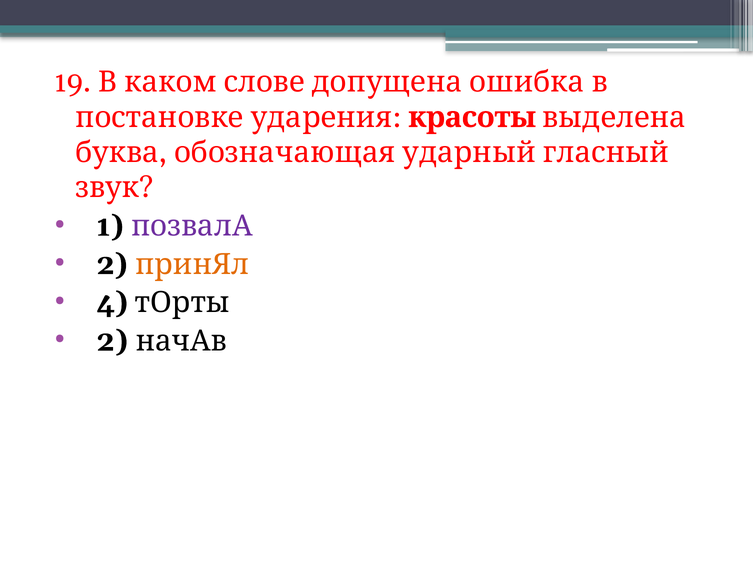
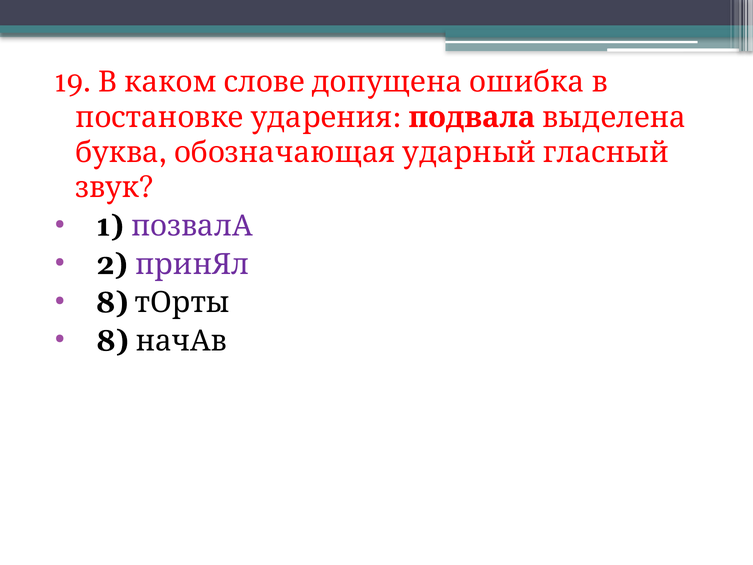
красоты: красоты -> подвала
принЯл colour: orange -> purple
4 at (112, 303): 4 -> 8
2 at (112, 341): 2 -> 8
